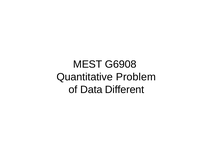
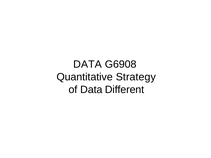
MEST at (88, 64): MEST -> DATA
Problem: Problem -> Strategy
